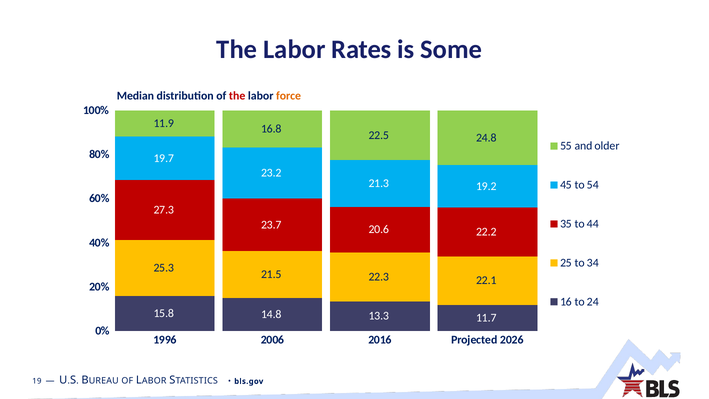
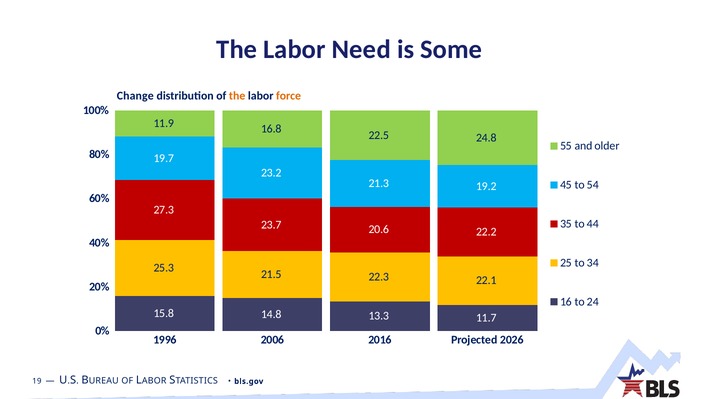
Rates: Rates -> Need
Median: Median -> Change
the at (237, 96) colour: red -> orange
